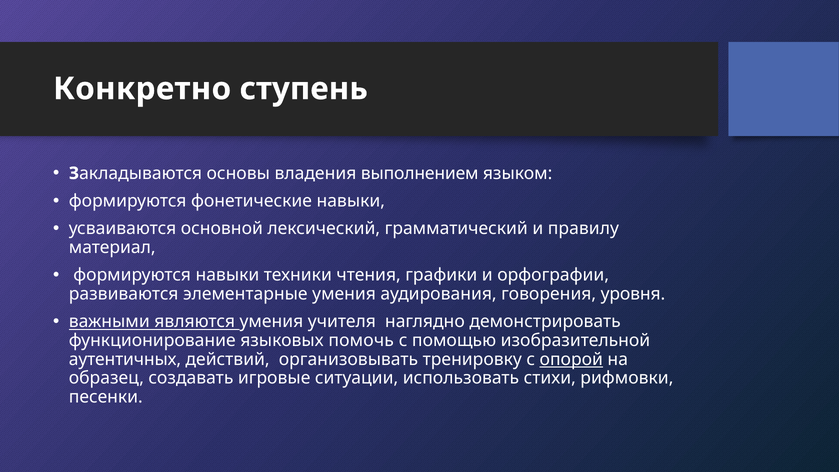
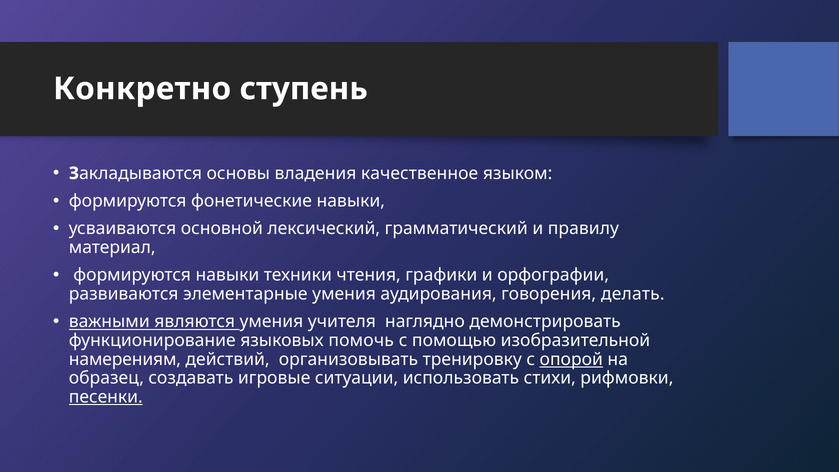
выполнением: выполнением -> качественное
уровня: уровня -> делать
аутентичных: аутентичных -> намерениям
песенки underline: none -> present
